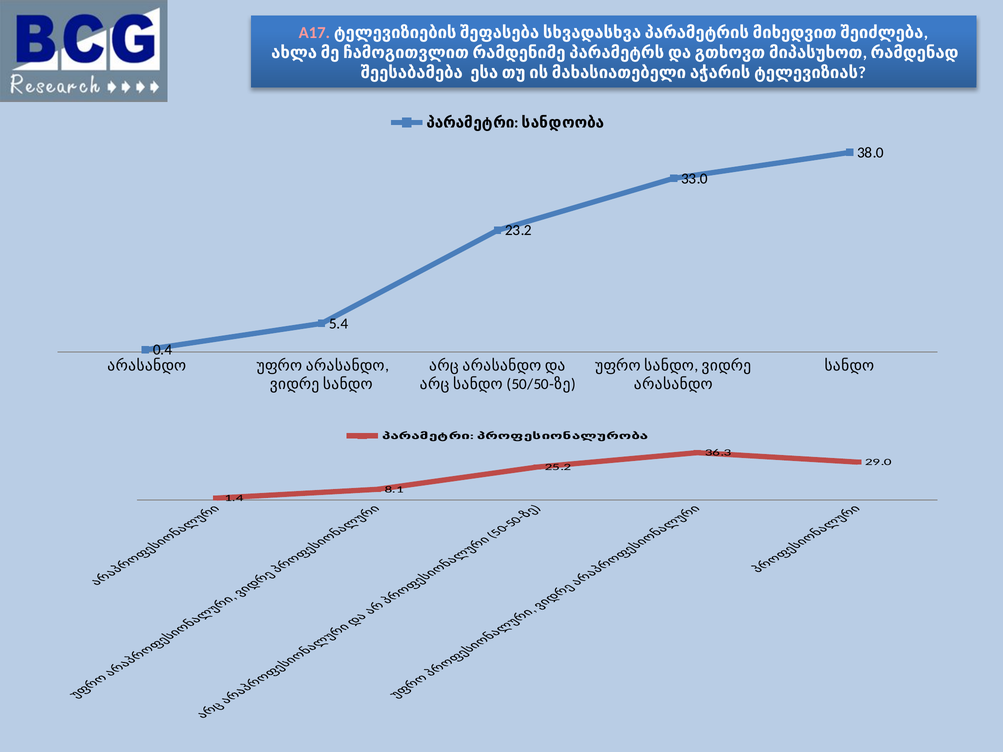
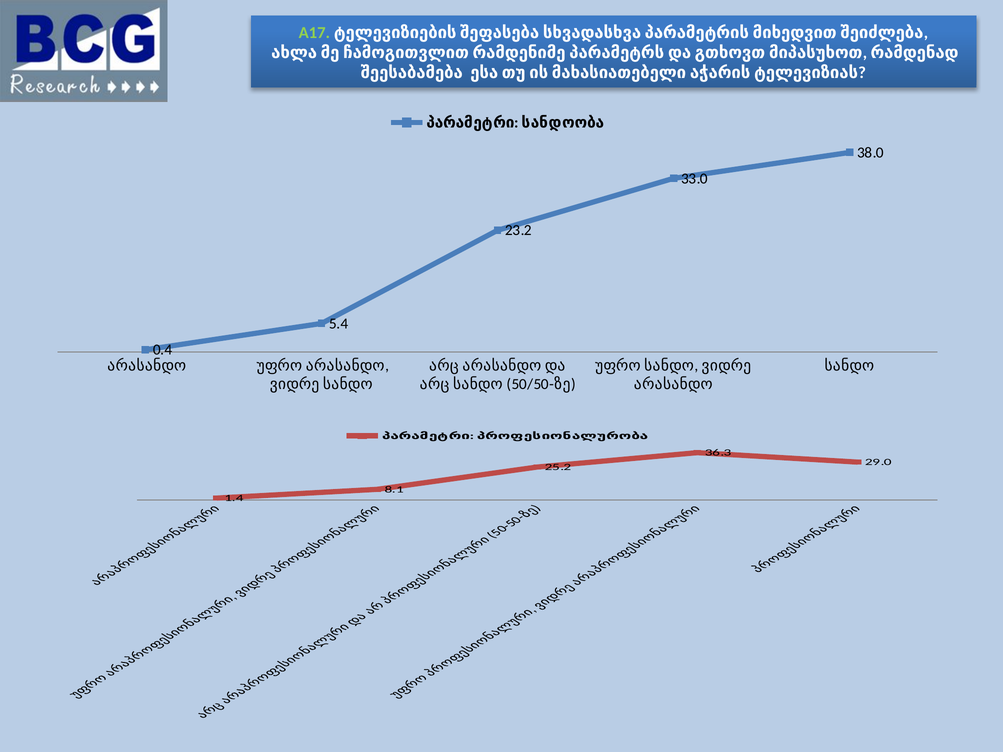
A17 colour: pink -> light green
